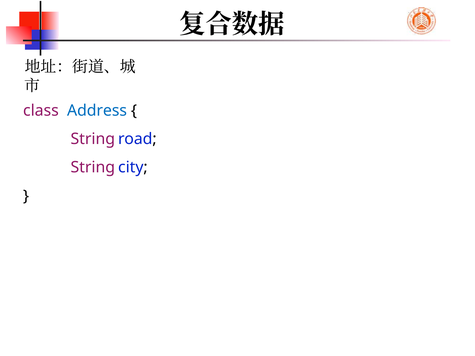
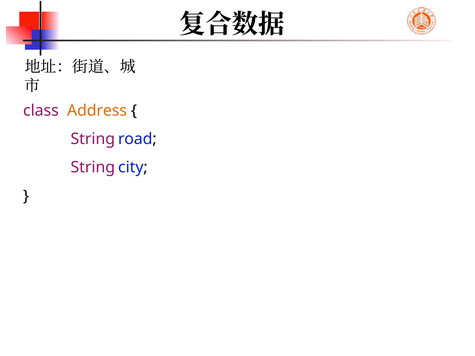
Address colour: blue -> orange
